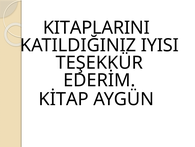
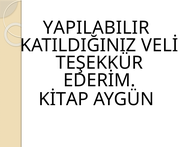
KITAPLARINI: KITAPLARINI -> YAPILABILIR
IYISI: IYISI -> VELİ
